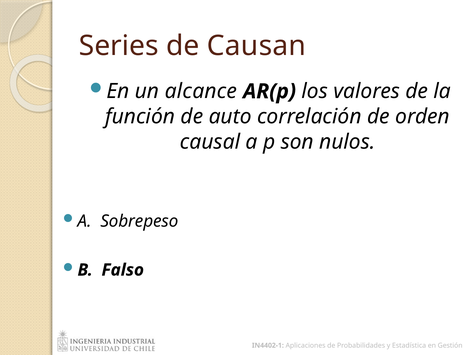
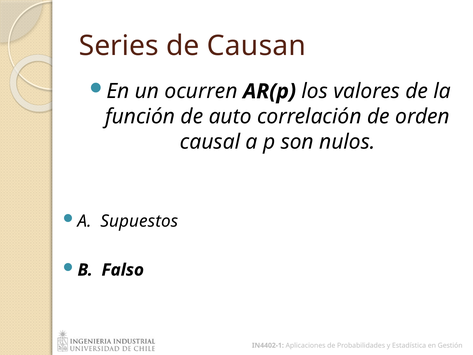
alcance: alcance -> ocurren
Sobrepeso: Sobrepeso -> Supuestos
